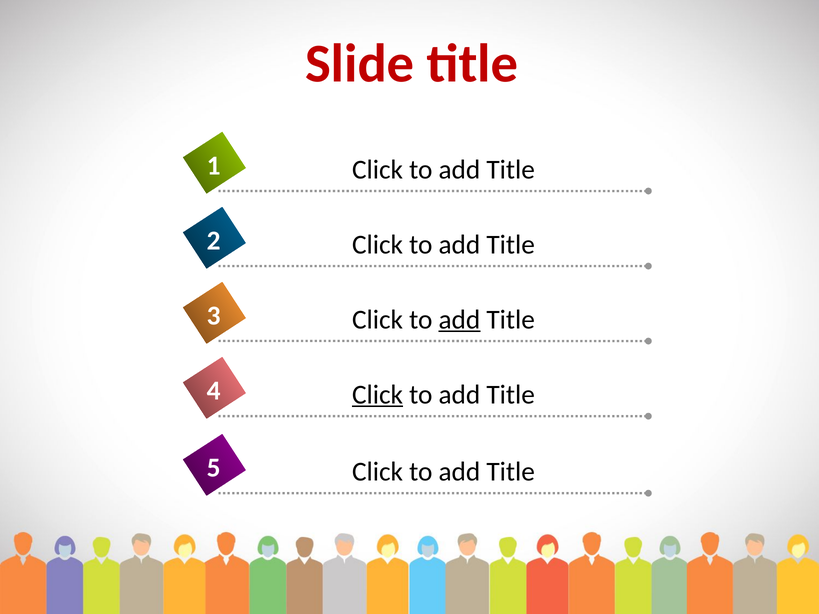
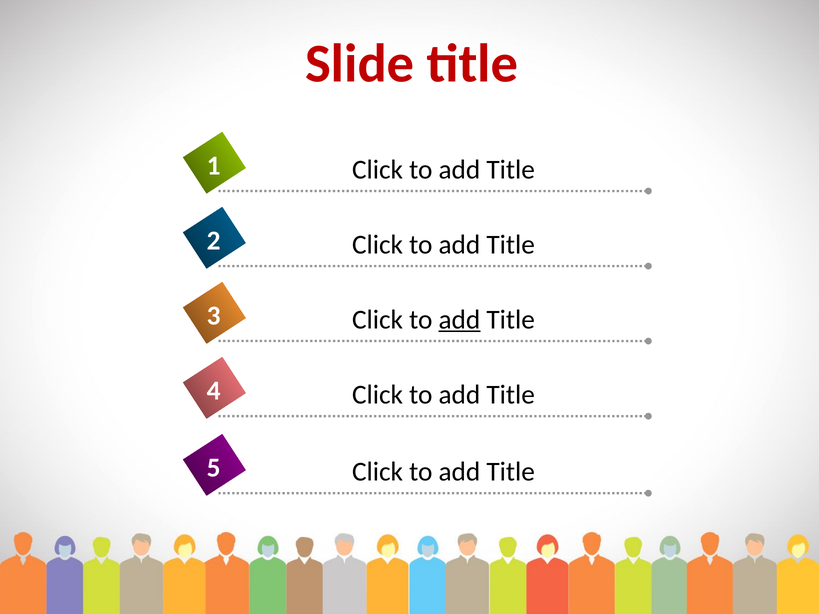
Click at (378, 395) underline: present -> none
